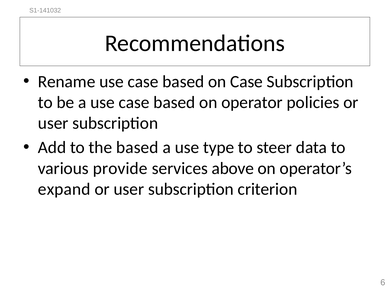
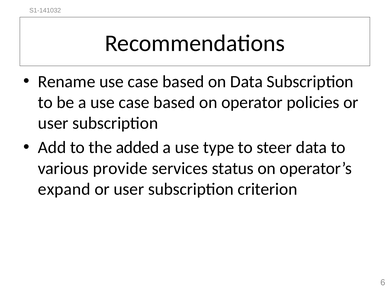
on Case: Case -> Data
the based: based -> added
above: above -> status
